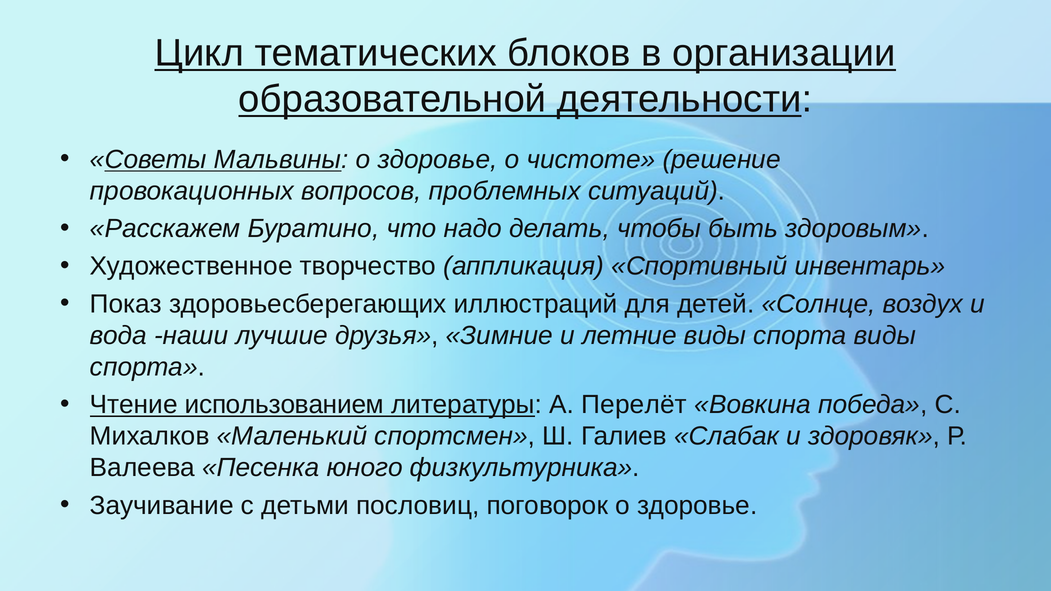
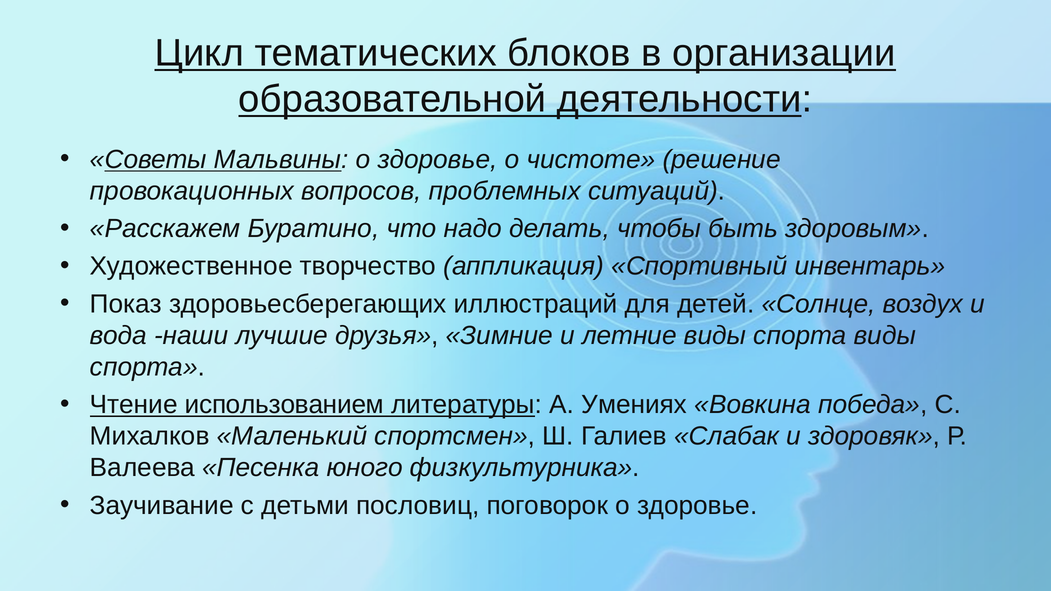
Перелёт: Перелёт -> Умениях
